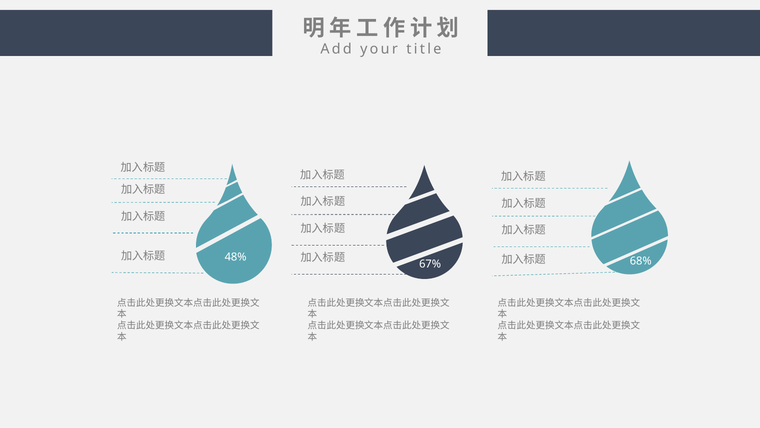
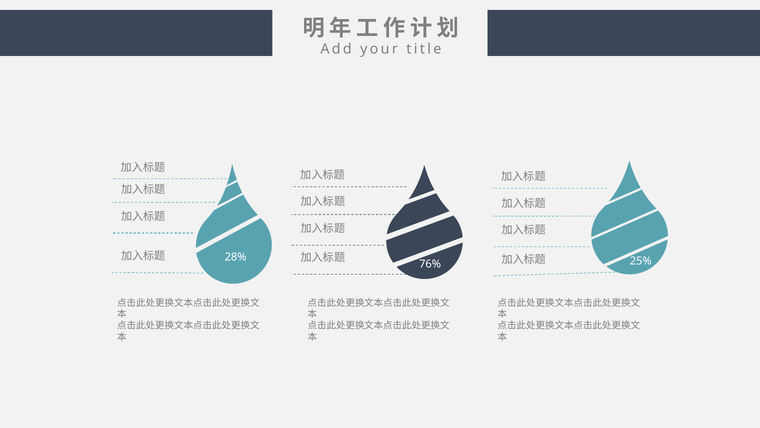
48%: 48% -> 28%
68%: 68% -> 25%
67%: 67% -> 76%
